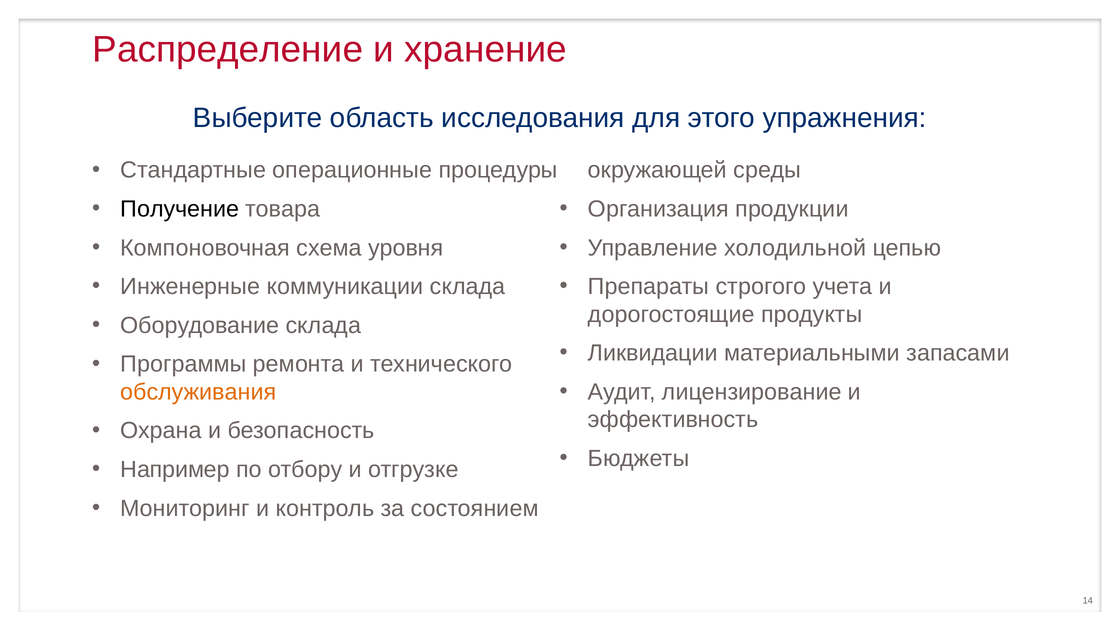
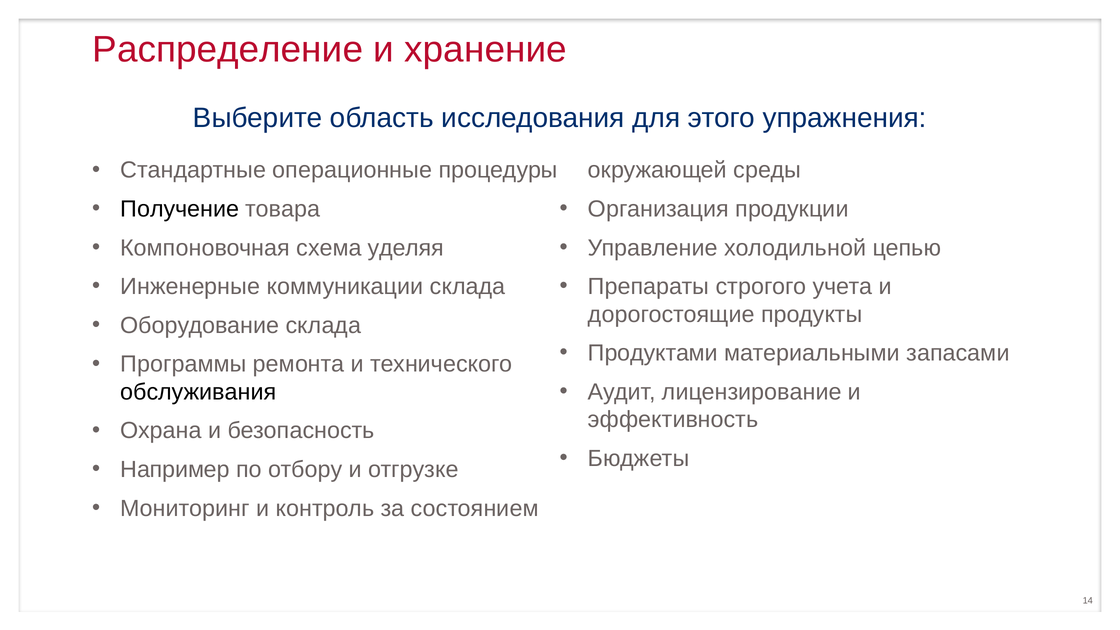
уровня: уровня -> уделяя
Ликвидации: Ликвидации -> Продуктами
обслуживания colour: orange -> black
